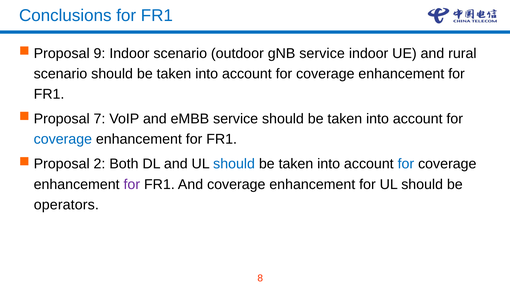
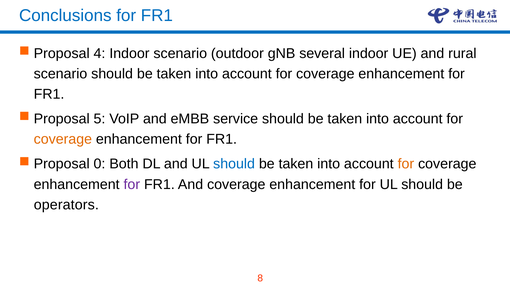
9: 9 -> 4
gNB service: service -> several
7: 7 -> 5
coverage at (63, 139) colour: blue -> orange
2: 2 -> 0
for at (406, 164) colour: blue -> orange
